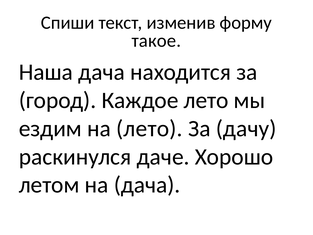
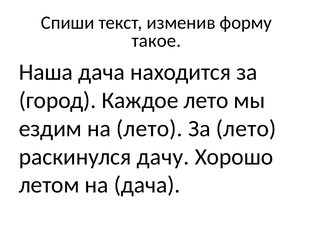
За дачу: дачу -> лето
даче: даче -> дачу
